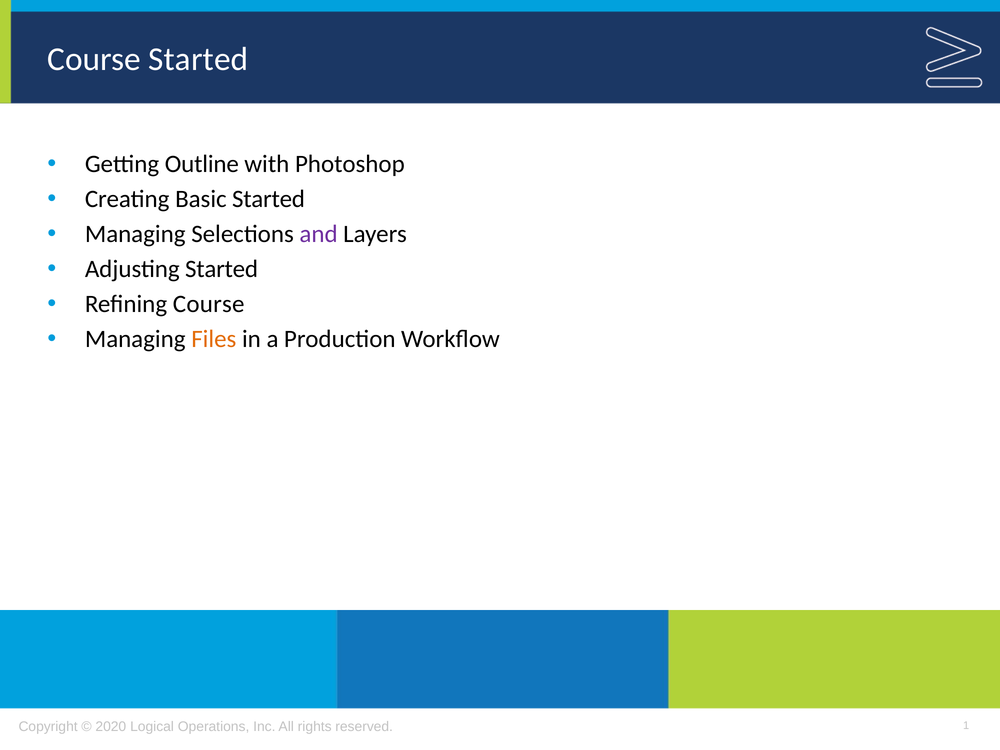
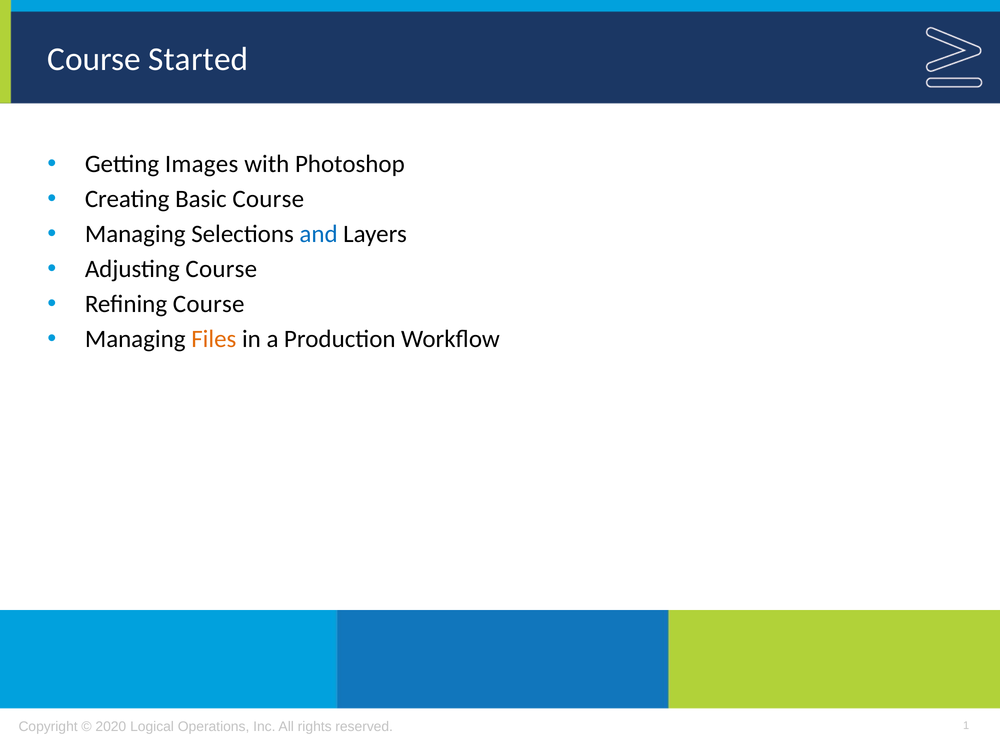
Outline: Outline -> Images
Basic Started: Started -> Course
and colour: purple -> blue
Adjusting Started: Started -> Course
